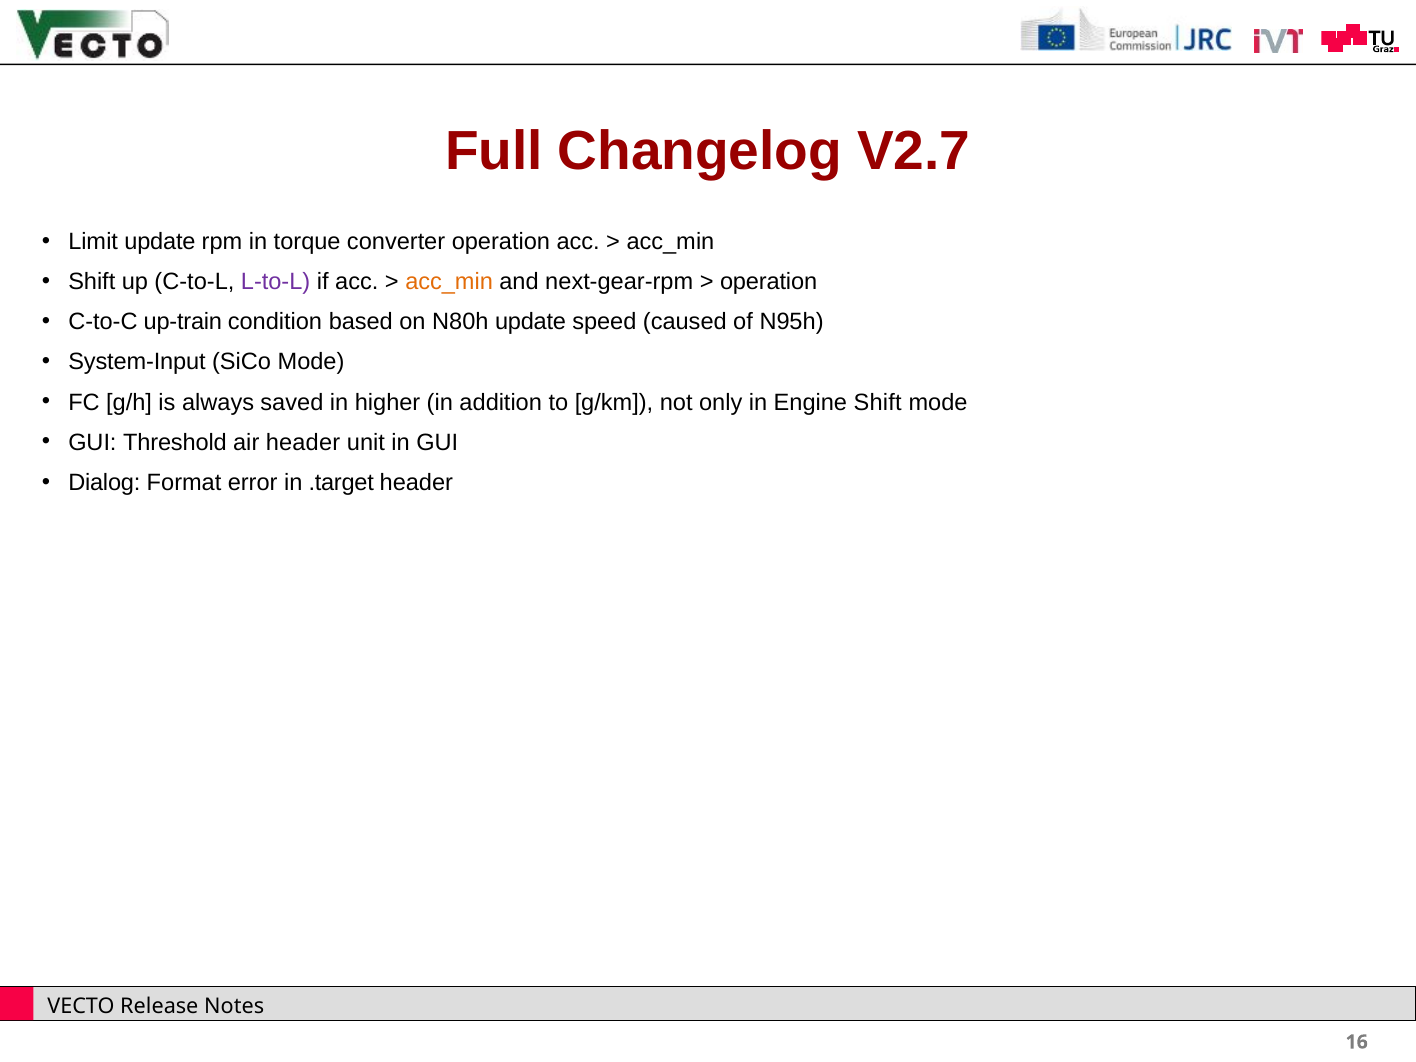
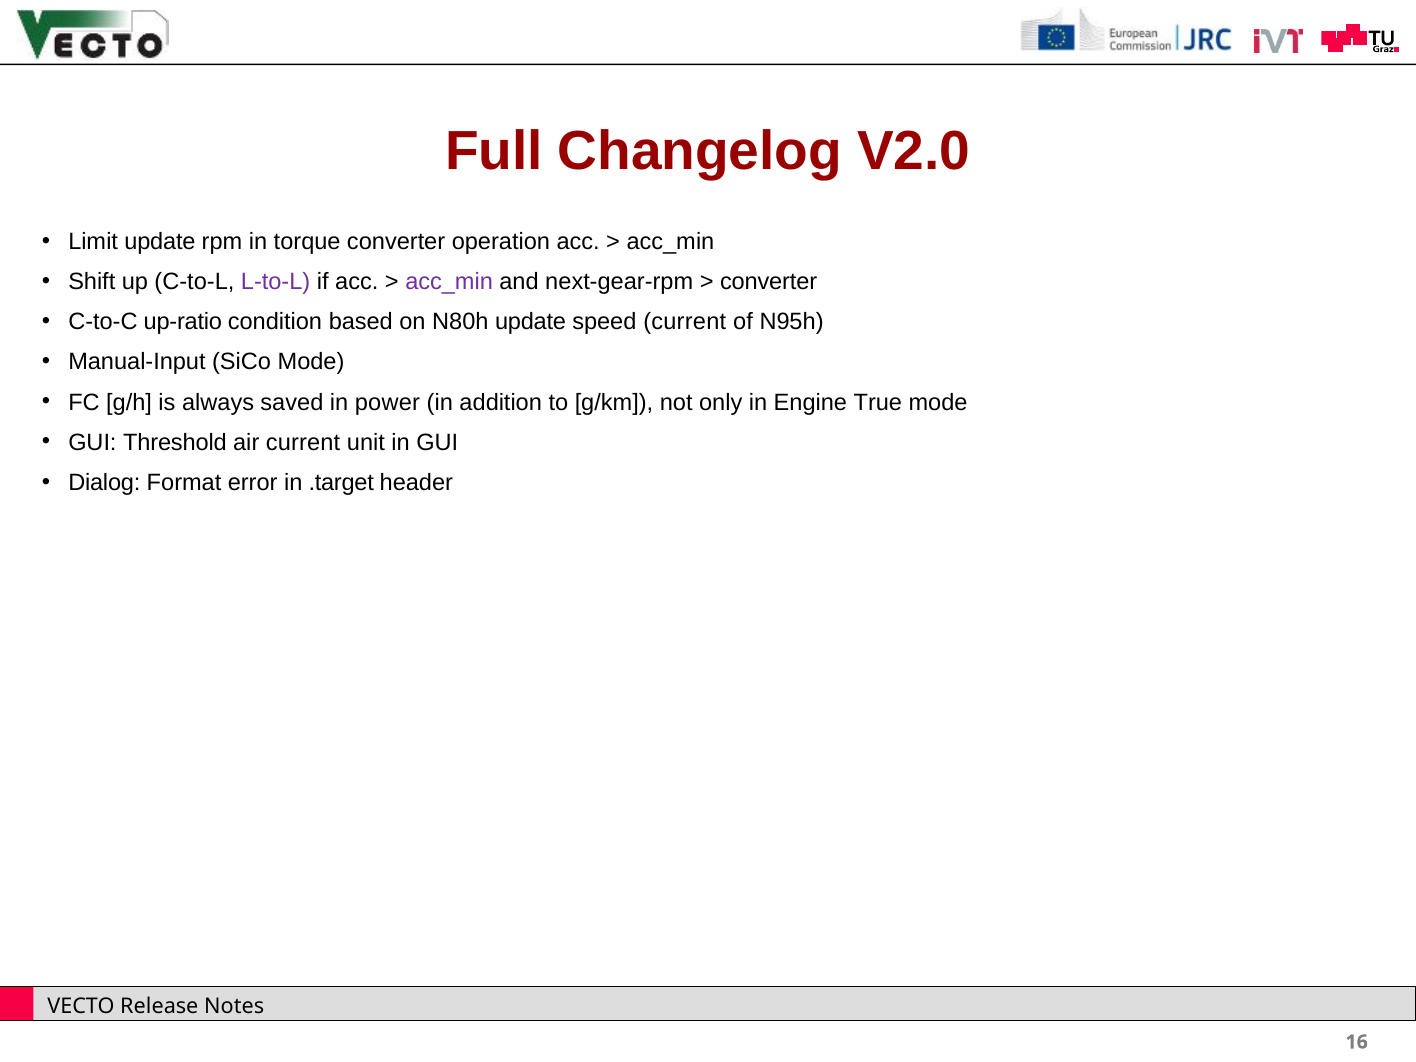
V2.7: V2.7 -> V2.0
acc_min at (449, 282) colour: orange -> purple
operation at (769, 282): operation -> converter
up-train: up-train -> up-ratio
speed caused: caused -> current
System-Input: System-Input -> Manual-Input
higher: higher -> power
Engine Shift: Shift -> True
air header: header -> current
